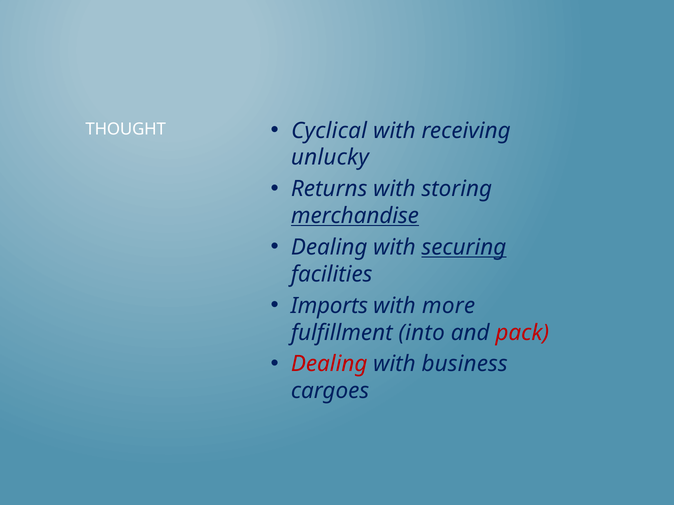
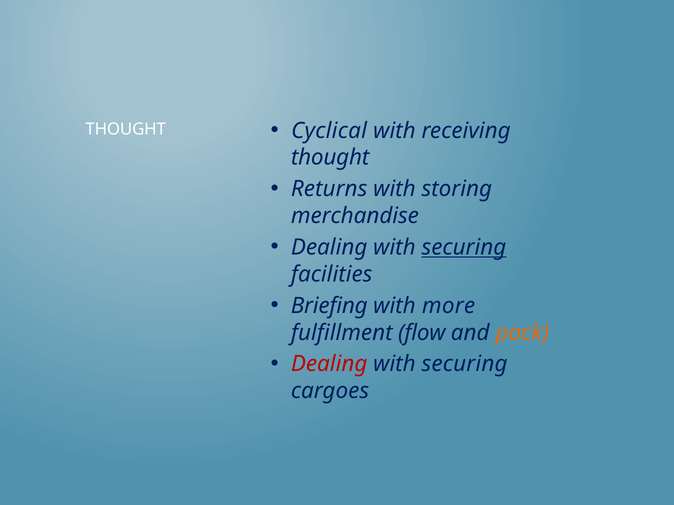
unlucky at (330, 158): unlucky -> thought
merchandise underline: present -> none
Imports: Imports -> Briefing
into: into -> flow
pack colour: red -> orange
business at (465, 364): business -> securing
